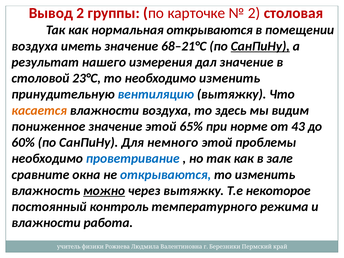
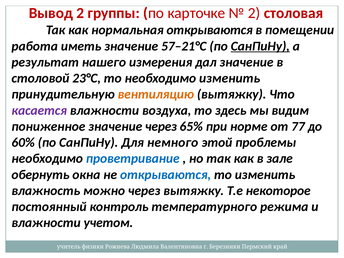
воздуха at (35, 46): воздуха -> работа
68–21°С: 68–21°С -> 57–21°С
вентиляцию colour: blue -> orange
касается colour: orange -> purple
значение этой: этой -> через
43: 43 -> 77
сравните: сравните -> обернуть
можно underline: present -> none
работа: работа -> учетом
